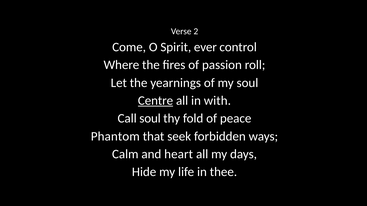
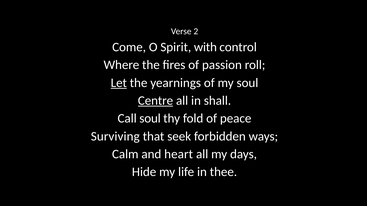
ever: ever -> with
Let underline: none -> present
with: with -> shall
Phantom: Phantom -> Surviving
